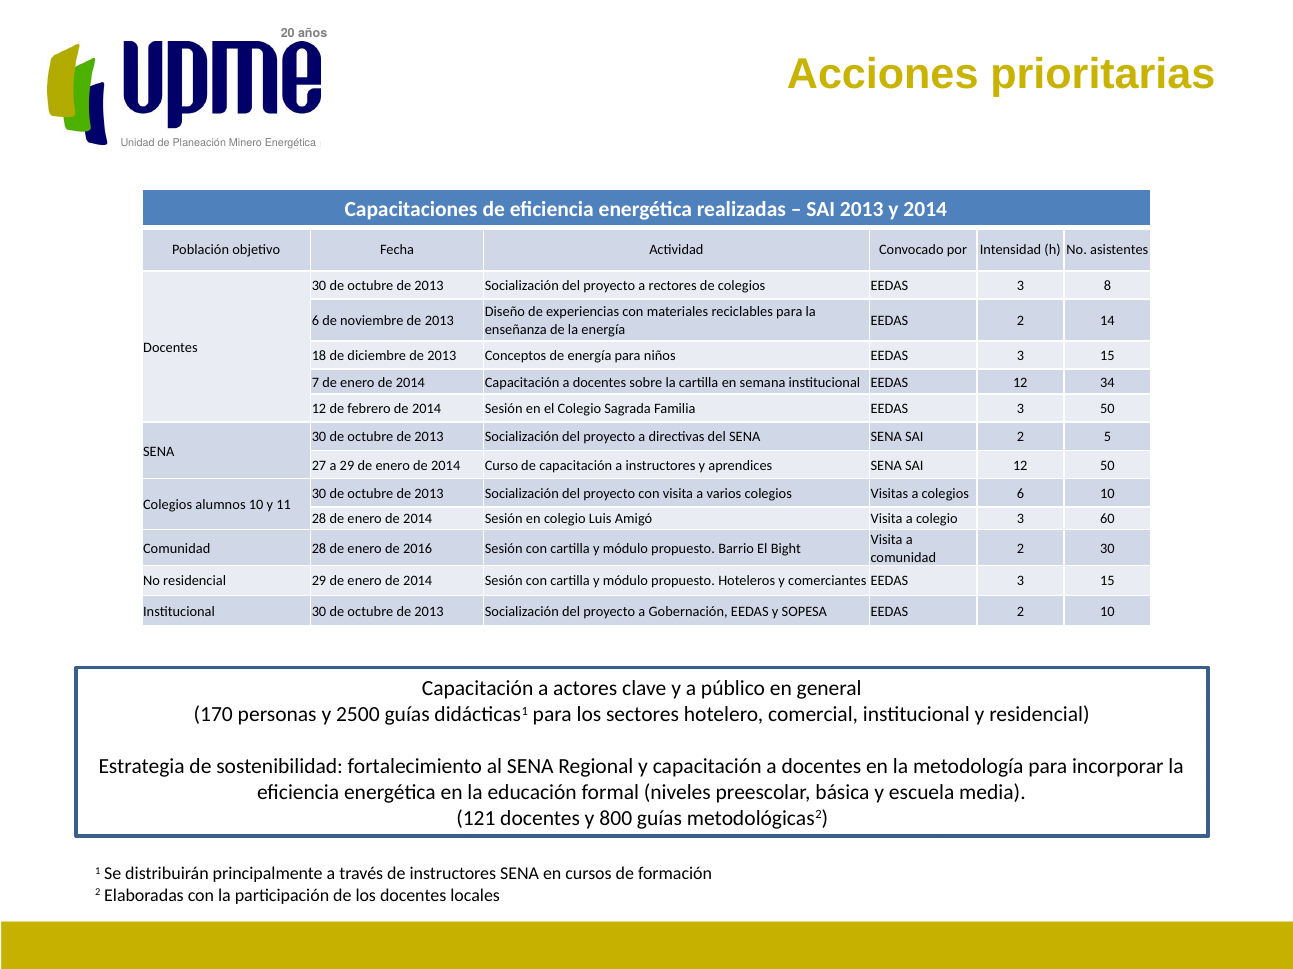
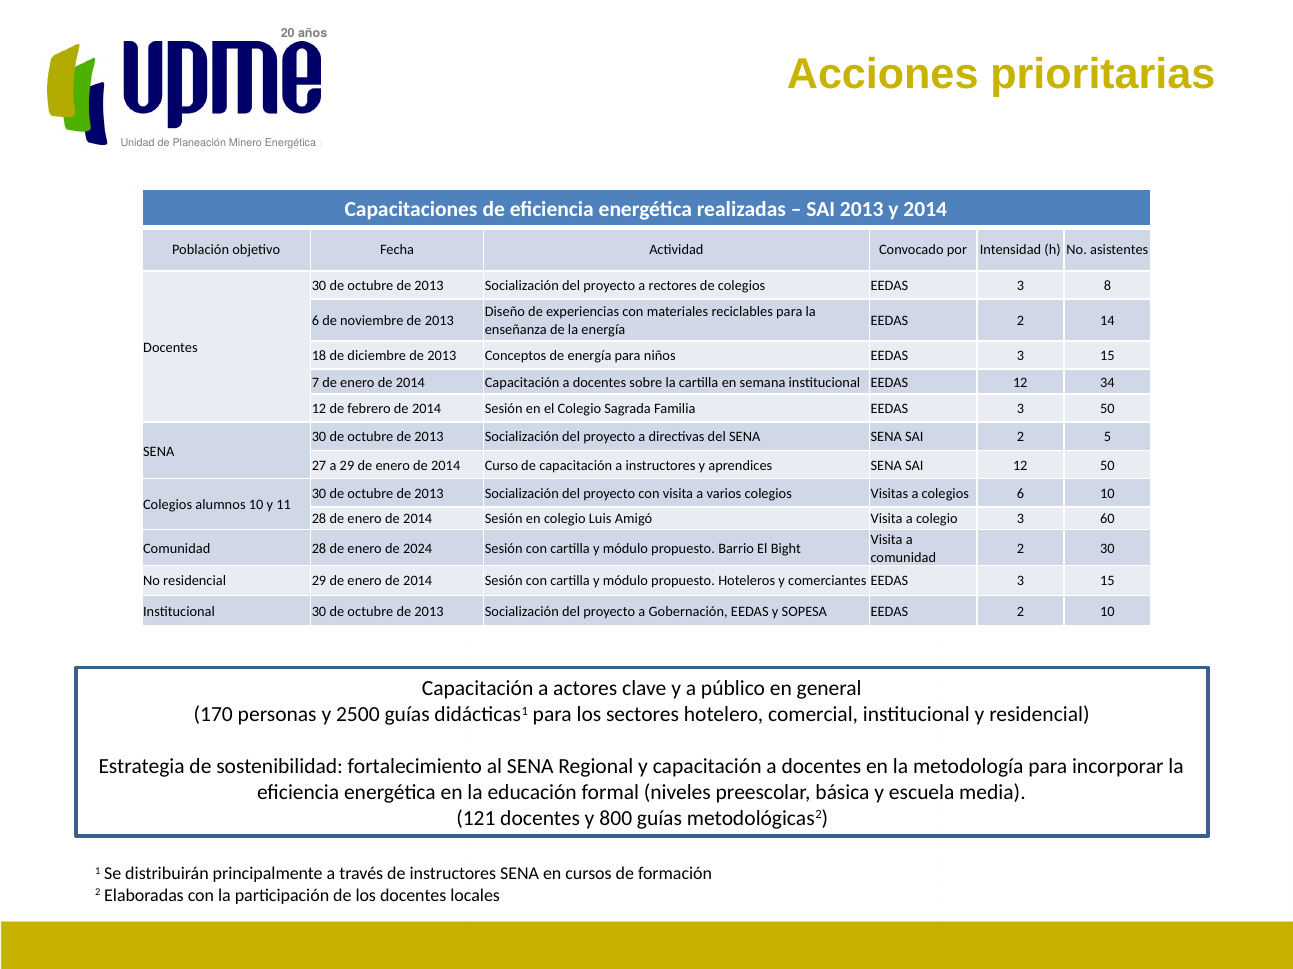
2016: 2016 -> 2024
